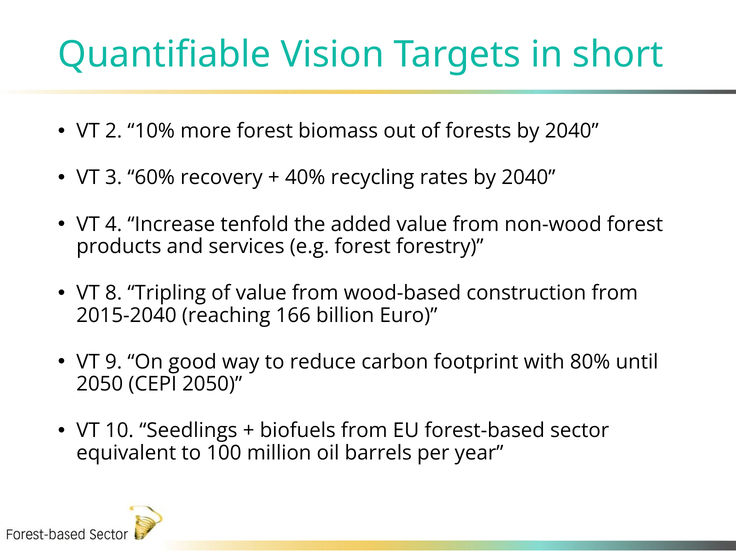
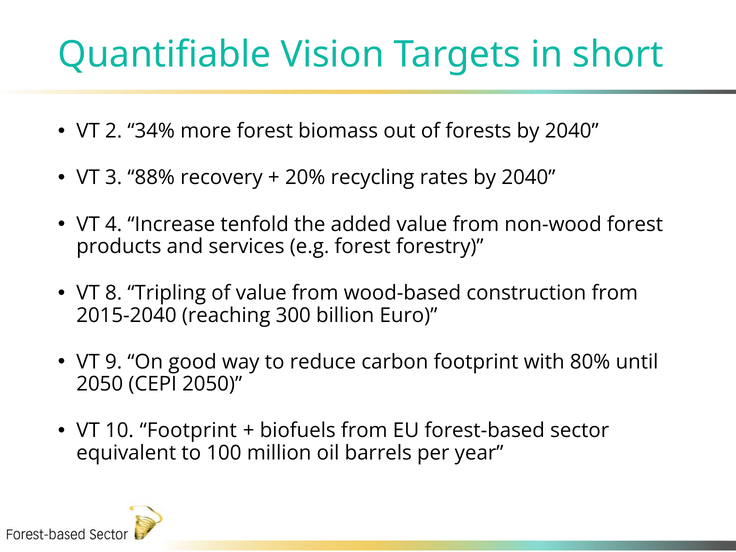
10%: 10% -> 34%
60%: 60% -> 88%
40%: 40% -> 20%
166: 166 -> 300
10 Seedlings: Seedlings -> Footprint
